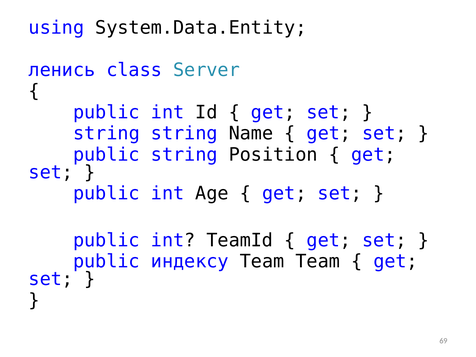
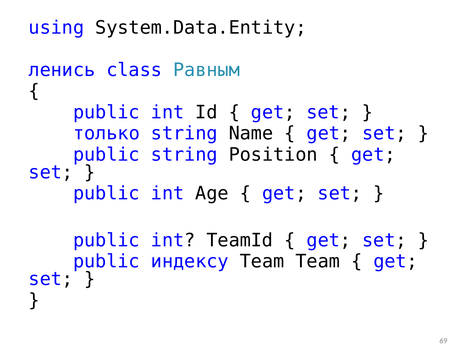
Server: Server -> Равным
string at (106, 133): string -> только
